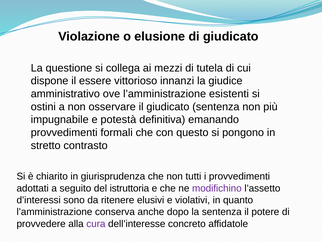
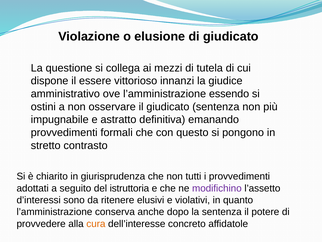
esistenti: esistenti -> essendo
potestà: potestà -> astratto
cura colour: purple -> orange
